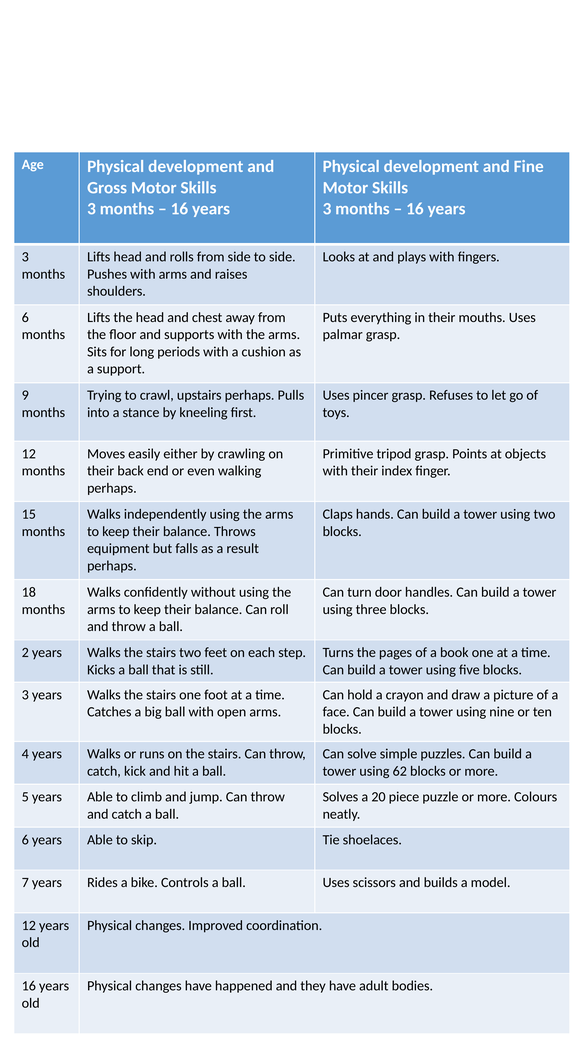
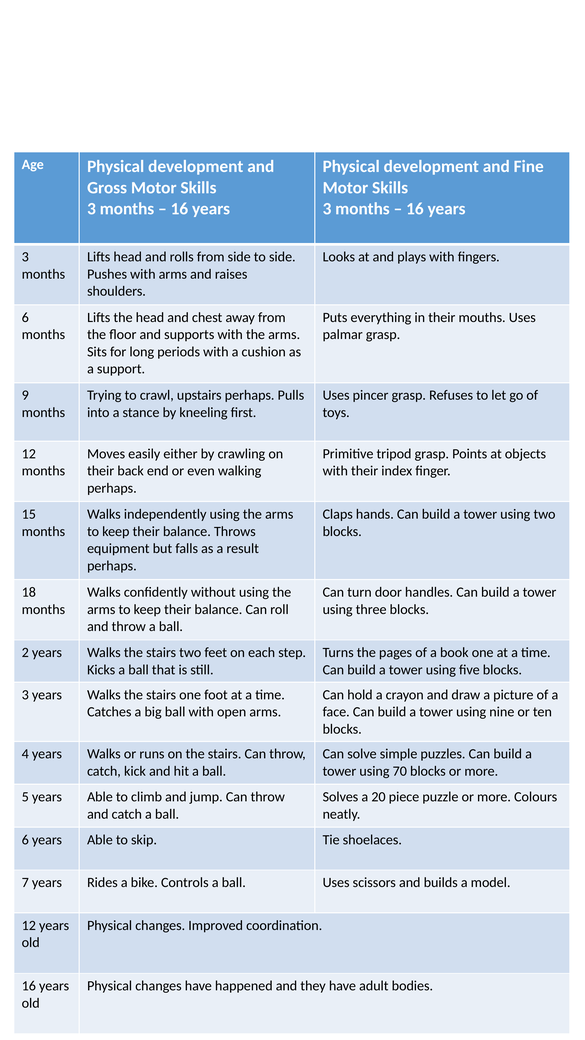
62: 62 -> 70
